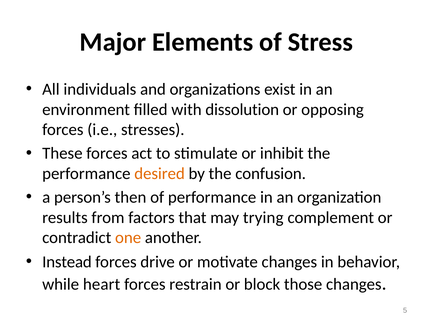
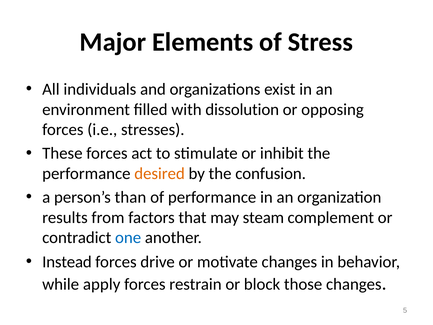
then: then -> than
trying: trying -> steam
one colour: orange -> blue
heart: heart -> apply
